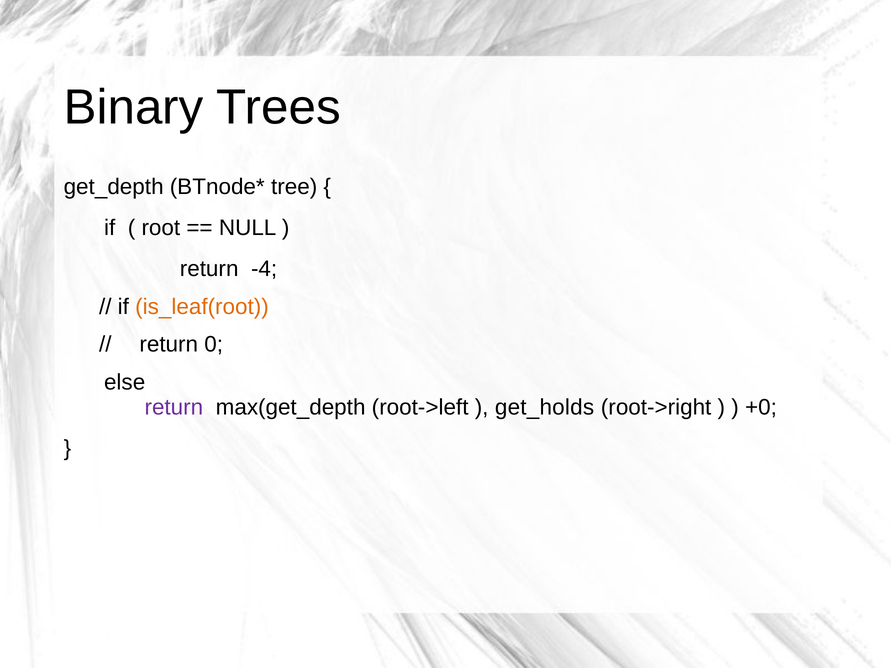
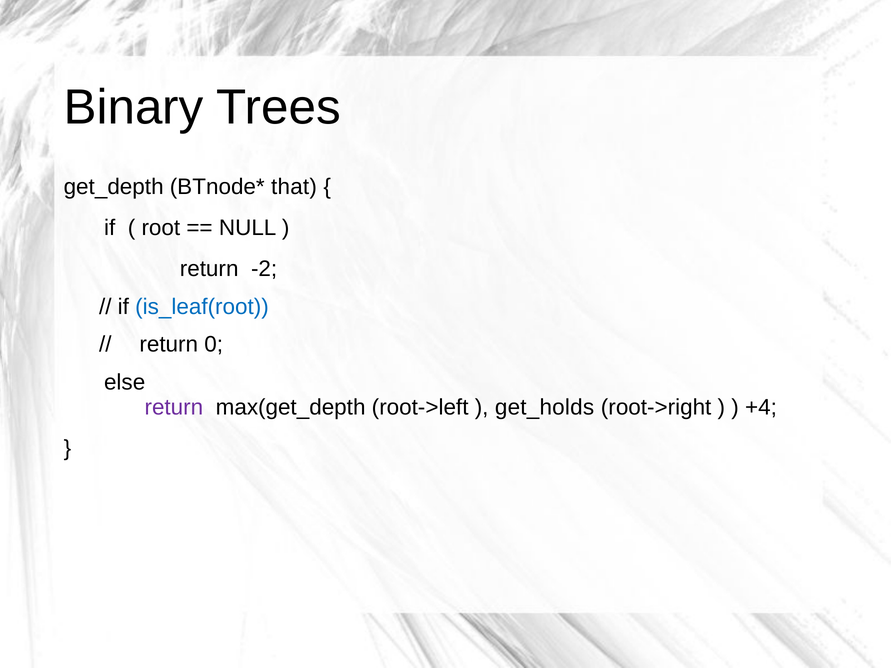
tree: tree -> that
-4: -4 -> -2
is_leaf(root colour: orange -> blue
+0: +0 -> +4
